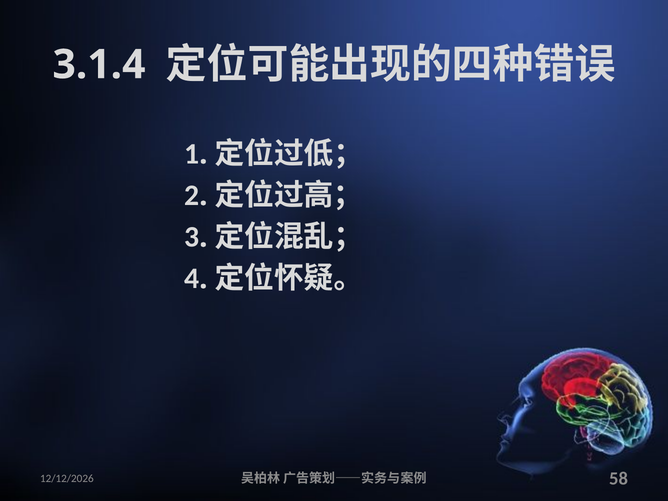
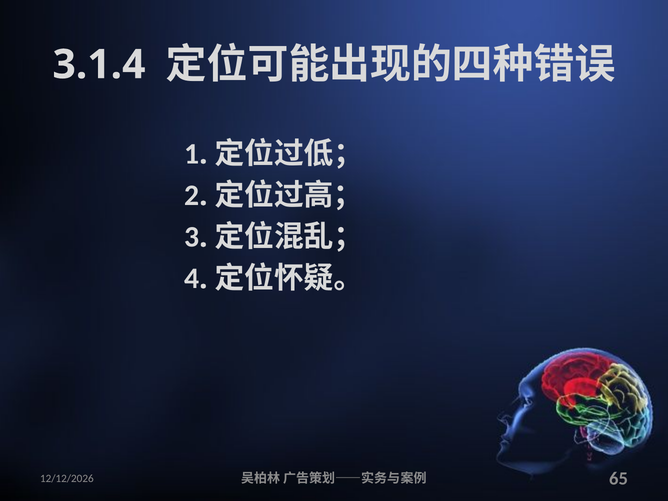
58: 58 -> 65
